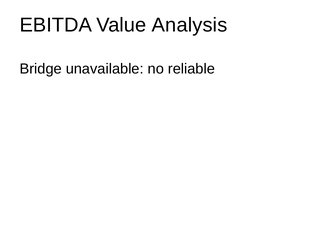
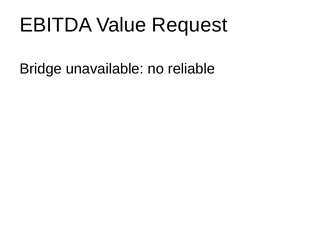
Analysis: Analysis -> Request
